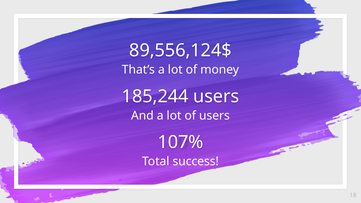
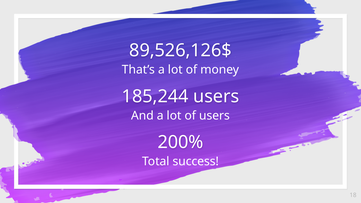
89,556,124$: 89,556,124$ -> 89,526,126$
107%: 107% -> 200%
